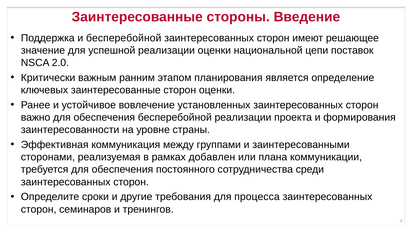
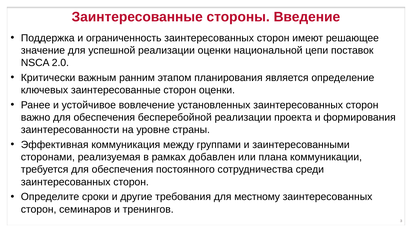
и бесперебойной: бесперебойной -> ограниченность
процесса: процесса -> местному
